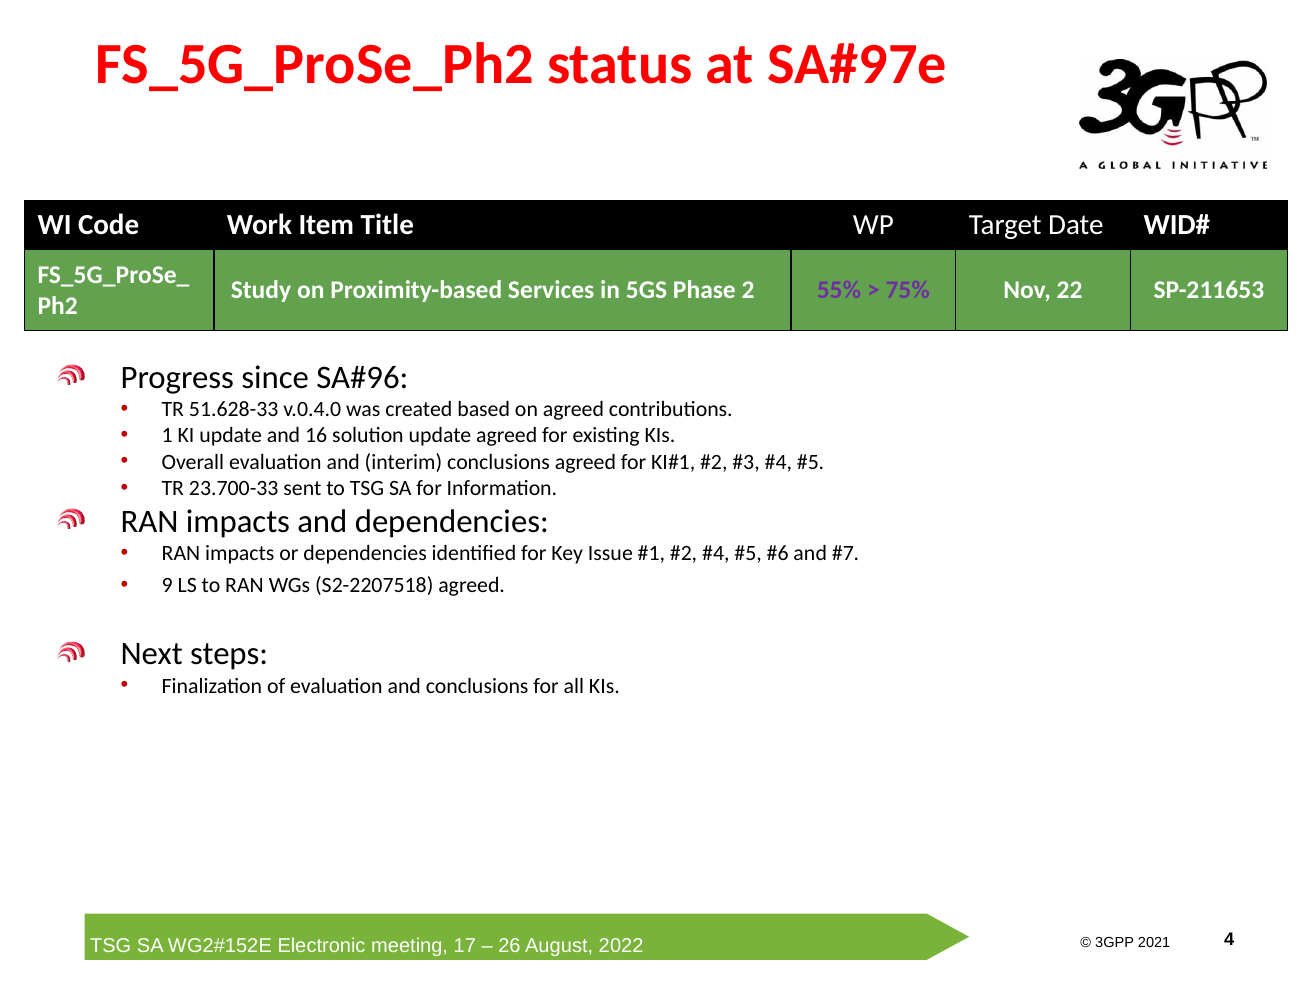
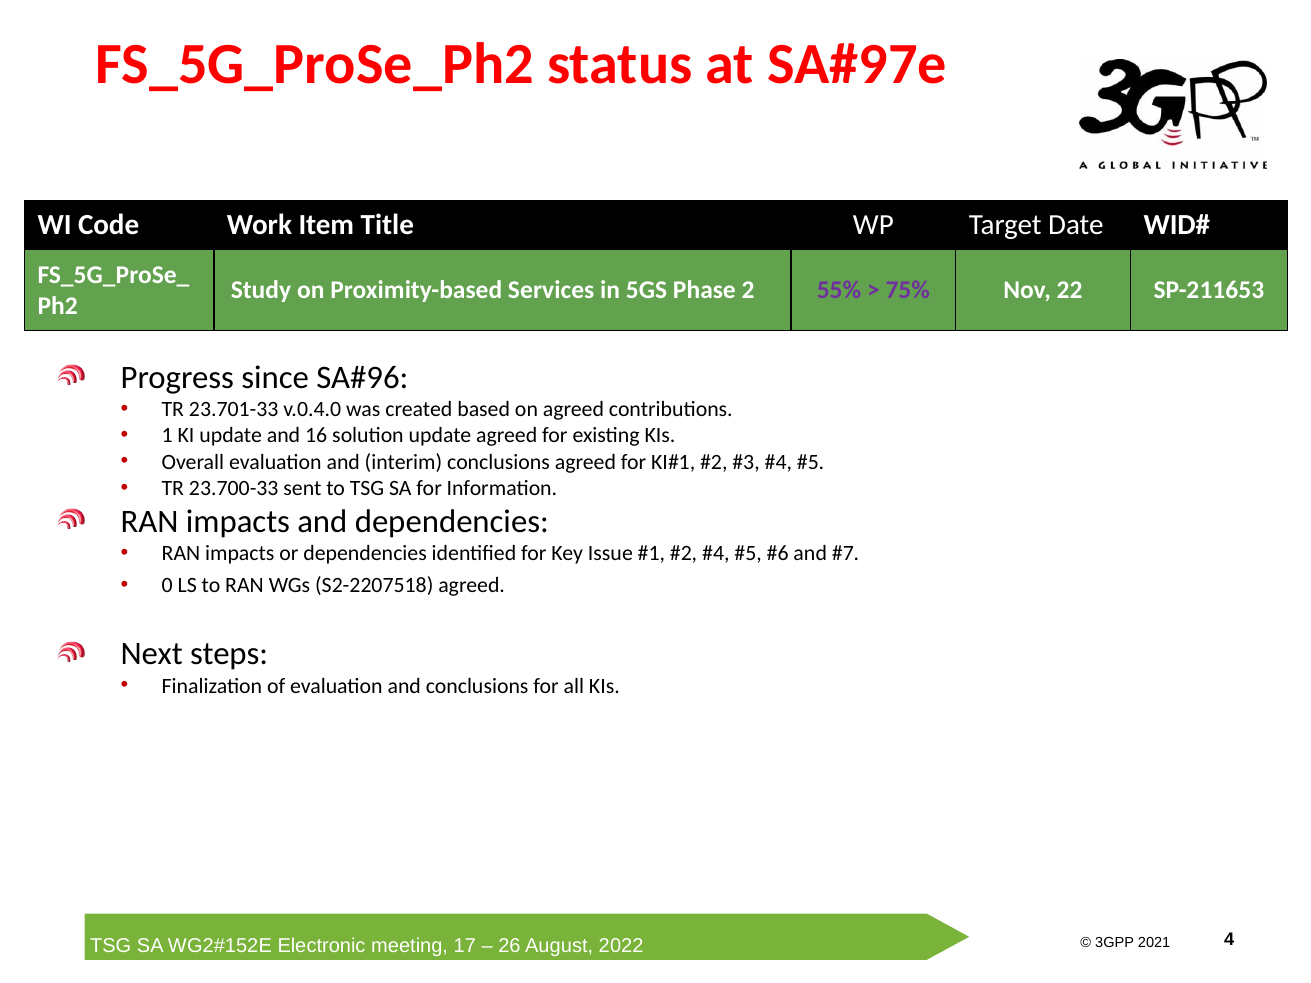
51.628-33: 51.628-33 -> 23.701-33
9: 9 -> 0
